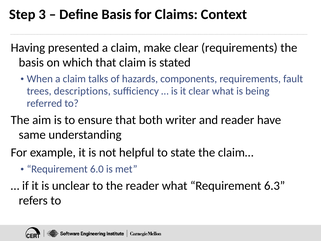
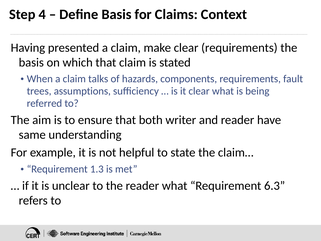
3: 3 -> 4
descriptions: descriptions -> assumptions
6.0: 6.0 -> 1.3
